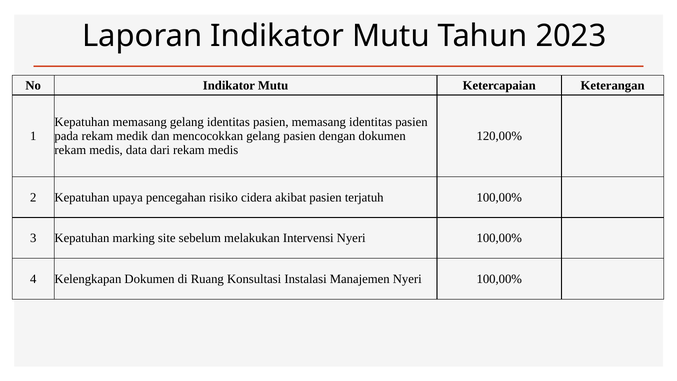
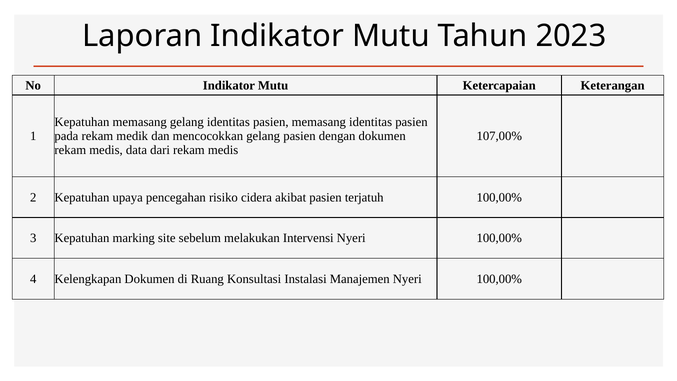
120,00%: 120,00% -> 107,00%
